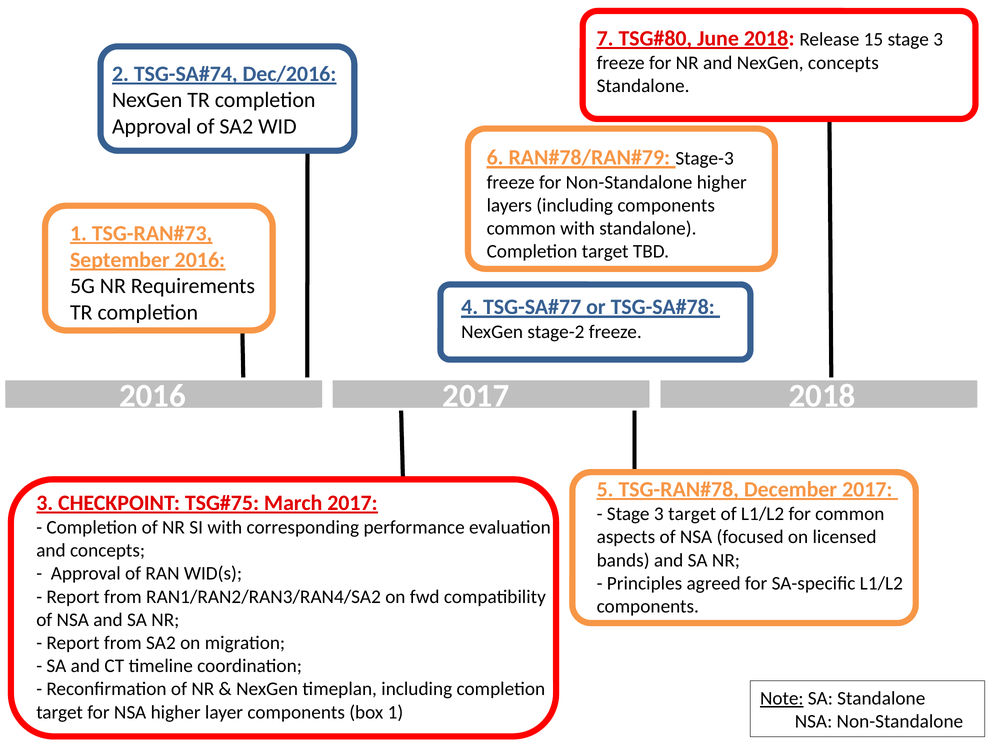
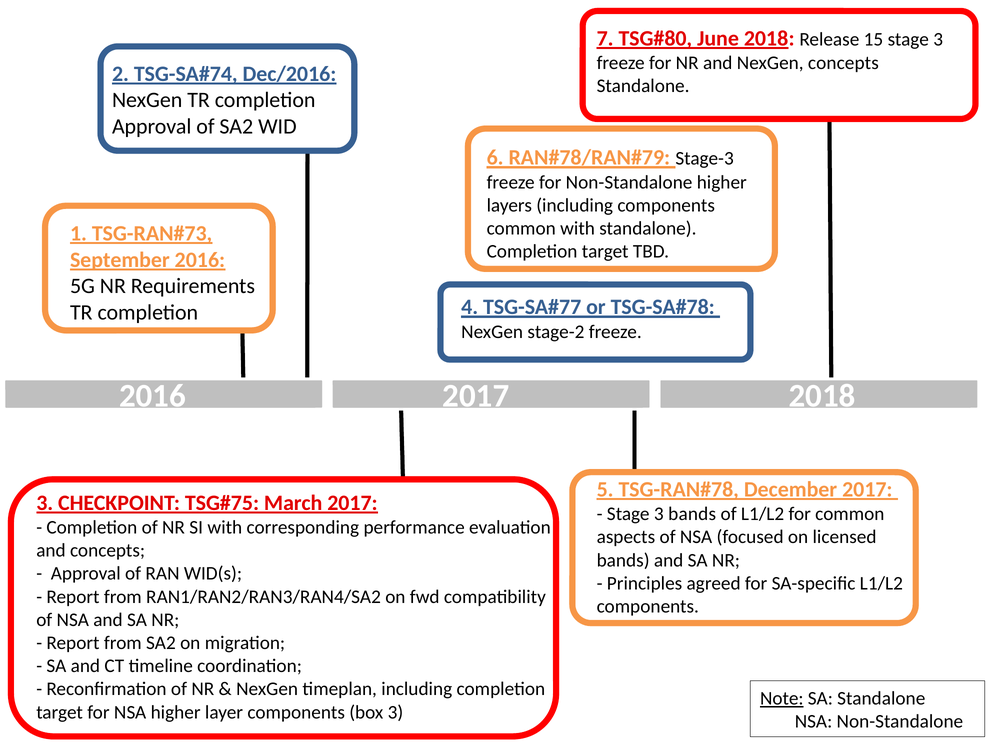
3 target: target -> bands
box 1: 1 -> 3
